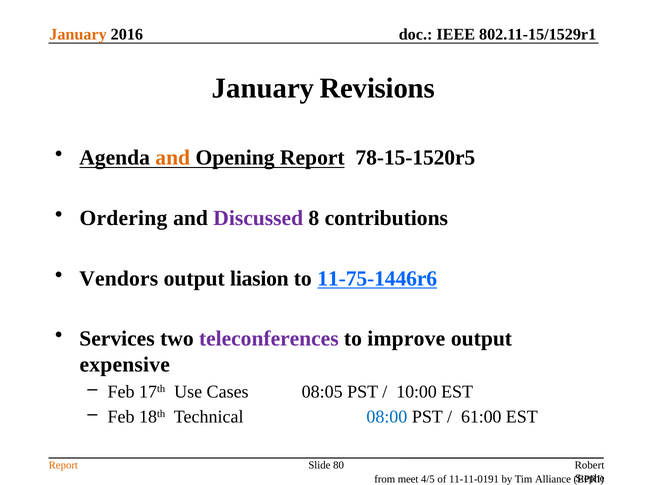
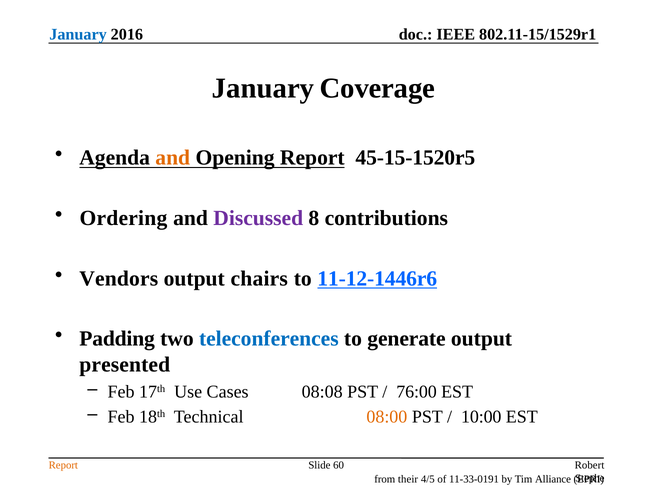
January at (78, 35) colour: orange -> blue
Revisions: Revisions -> Coverage
78-15-1520r5: 78-15-1520r5 -> 45-15-1520r5
liasion: liasion -> chairs
11-75-1446r6: 11-75-1446r6 -> 11-12-1446r6
Services: Services -> Padding
teleconferences colour: purple -> blue
improve: improve -> generate
expensive: expensive -> presented
08:05: 08:05 -> 08:08
10:00: 10:00 -> 76:00
08:00 colour: blue -> orange
61:00: 61:00 -> 10:00
80: 80 -> 60
meet: meet -> their
11-11-0191: 11-11-0191 -> 11-33-0191
